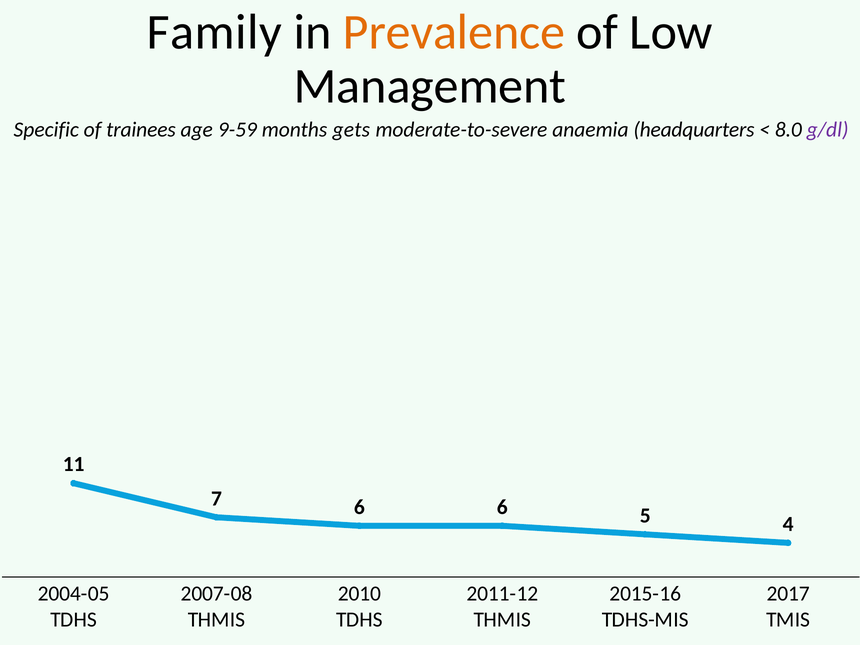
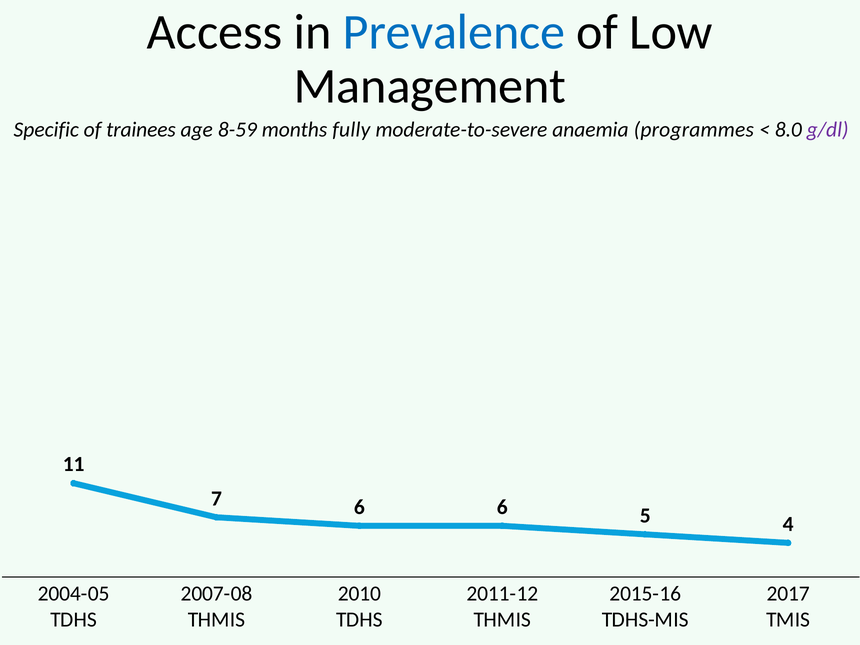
Family: Family -> Access
Prevalence colour: orange -> blue
9-59: 9-59 -> 8-59
gets: gets -> fully
headquarters: headquarters -> programmes
